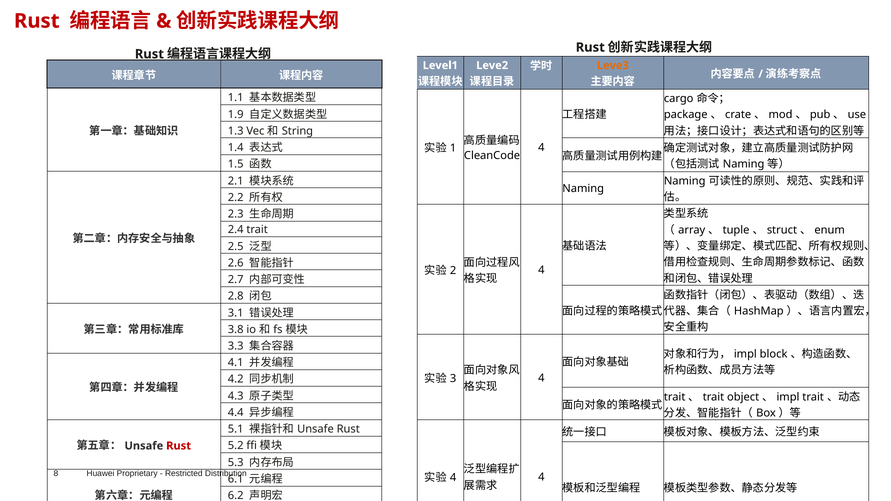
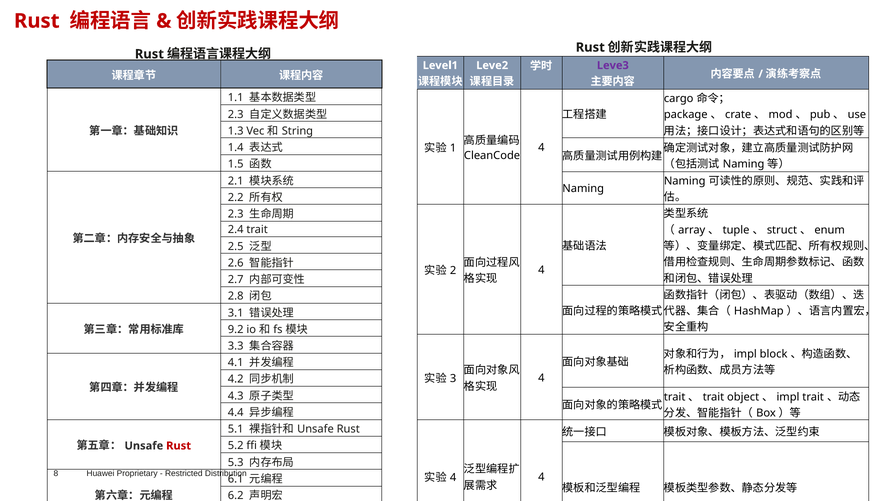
Leve3 colour: orange -> purple
1.9 at (236, 114): 1.9 -> 2.3
3.8: 3.8 -> 9.2
